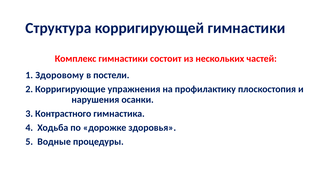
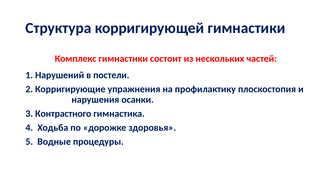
Здоровому: Здоровому -> Нарушений
